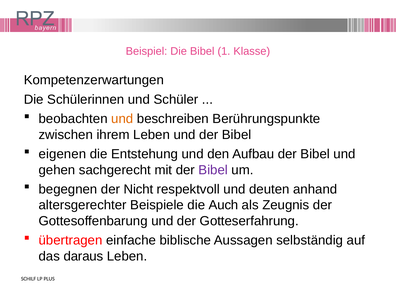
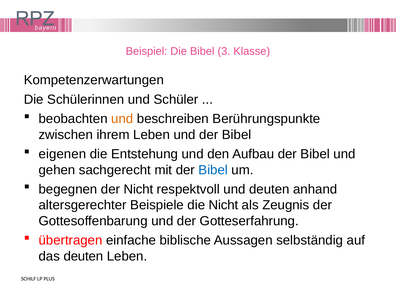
1: 1 -> 3
Bibel at (213, 170) colour: purple -> blue
die Auch: Auch -> Nicht
das daraus: daraus -> deuten
